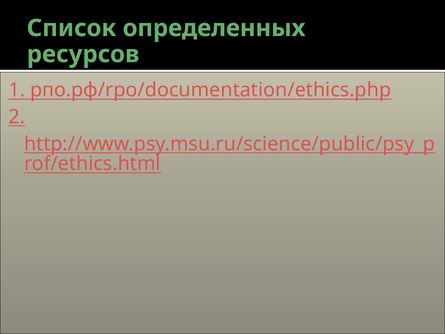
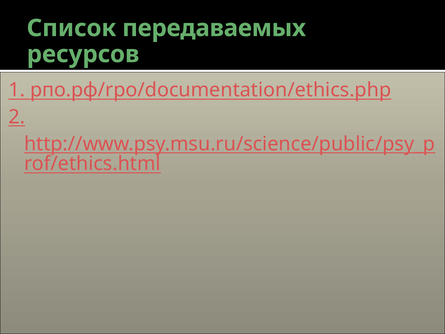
определенных: определенных -> передаваемых
